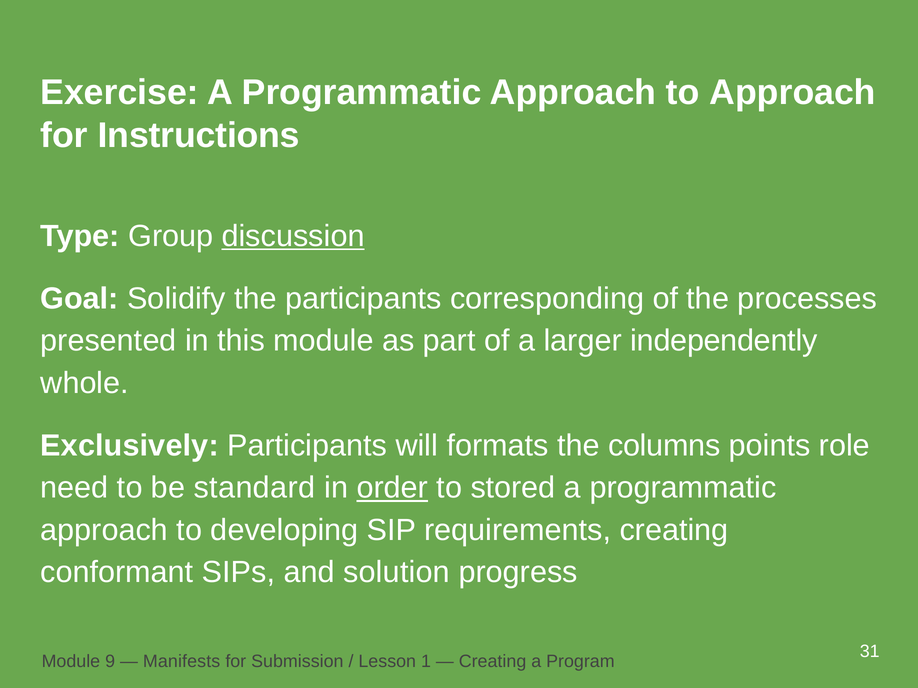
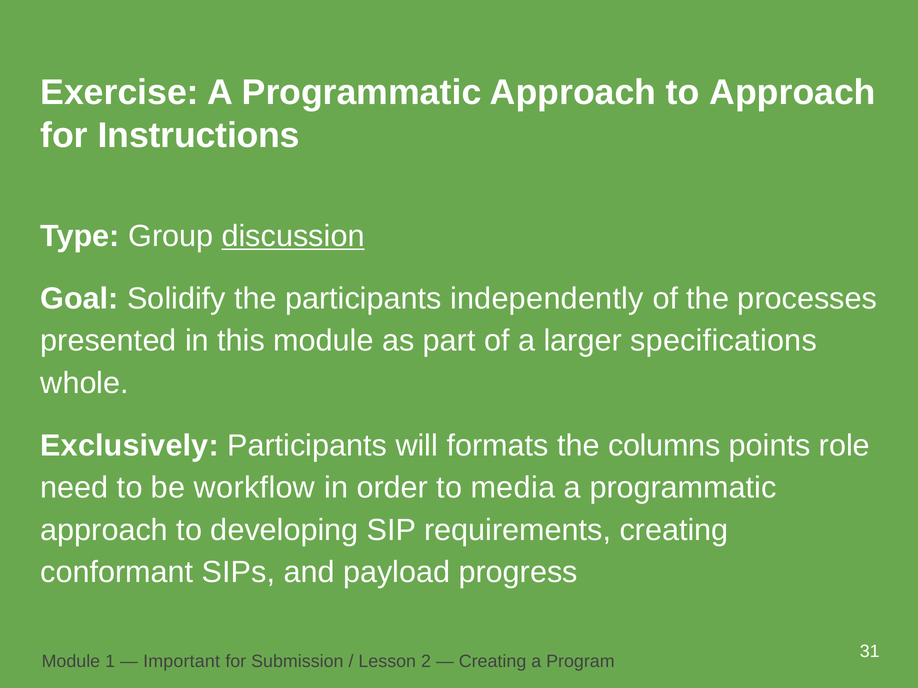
corresponding: corresponding -> independently
independently: independently -> specifications
standard: standard -> workflow
order underline: present -> none
stored: stored -> media
solution: solution -> payload
9: 9 -> 1
Manifests: Manifests -> Important
1: 1 -> 2
